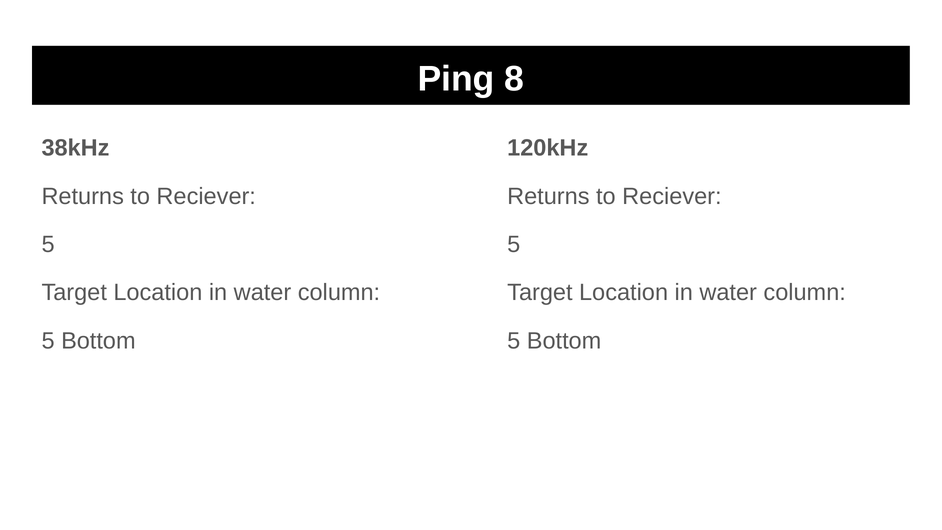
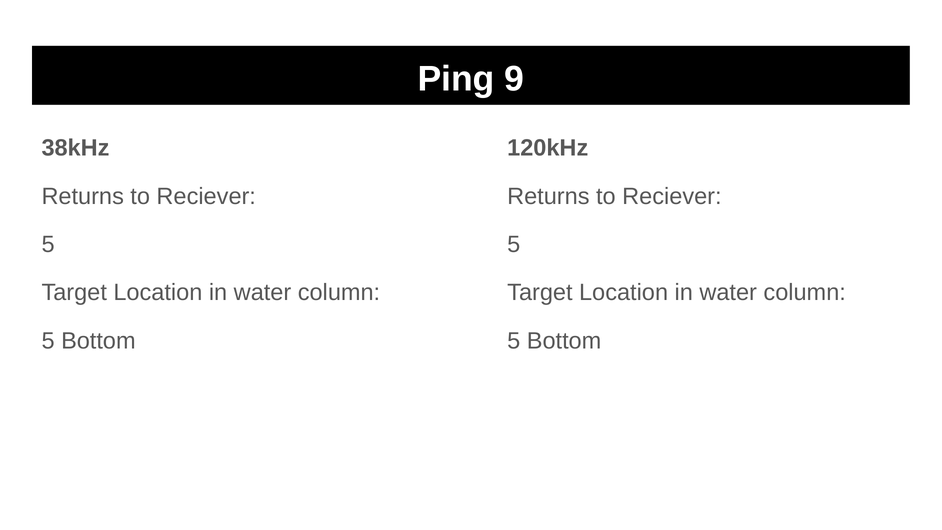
8: 8 -> 9
